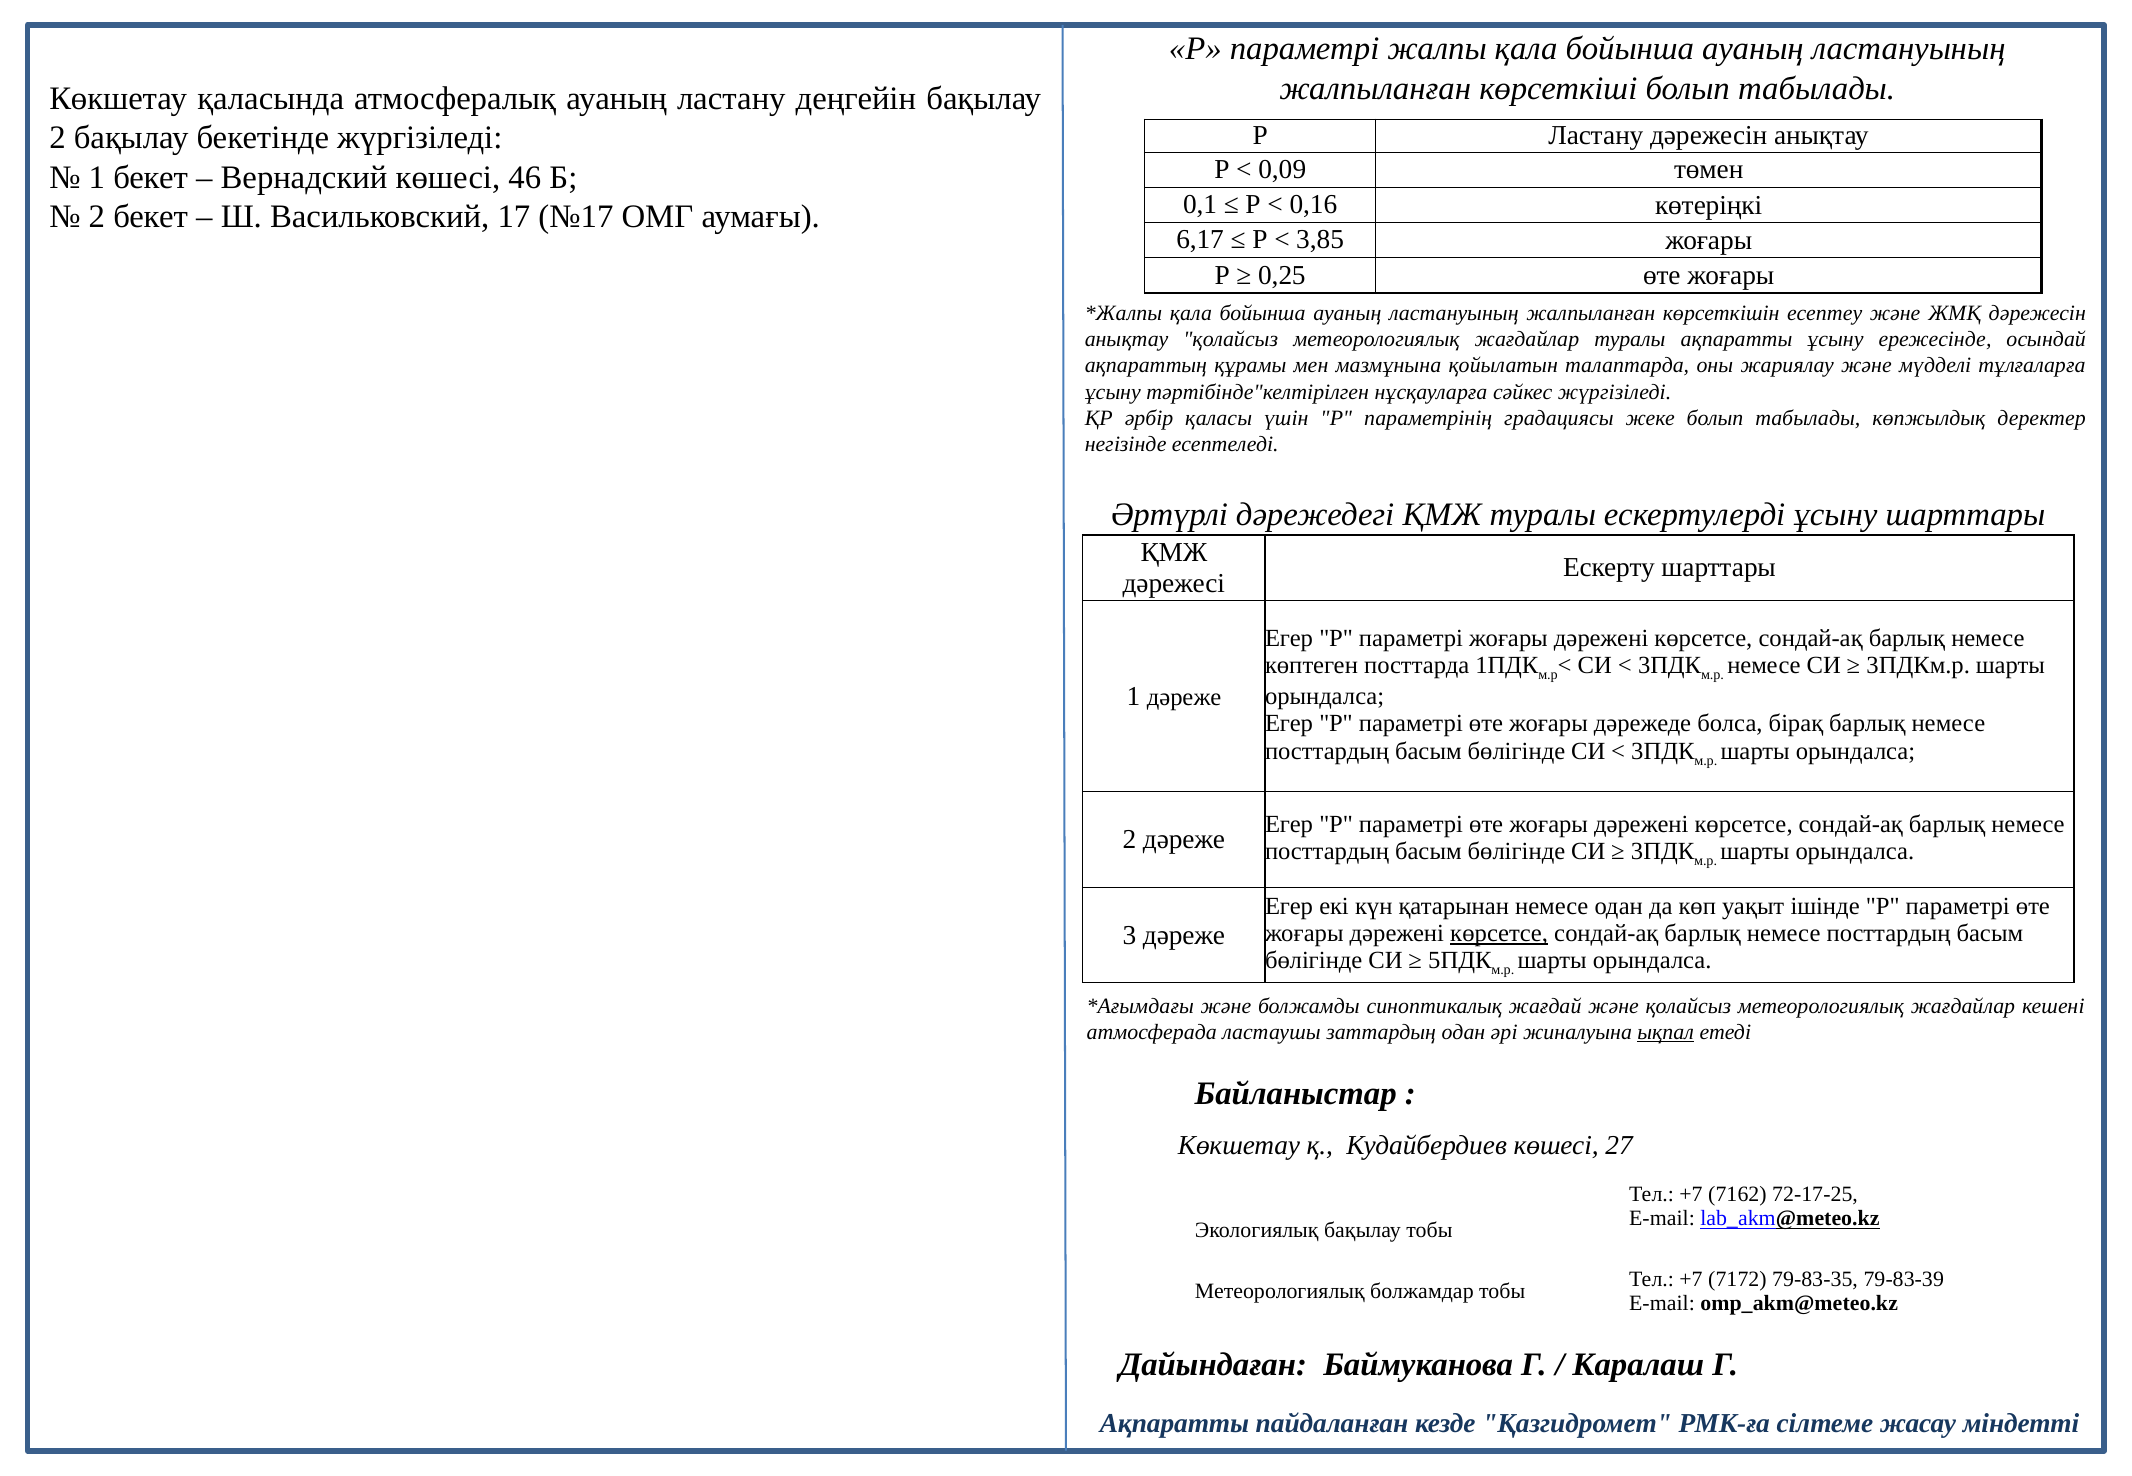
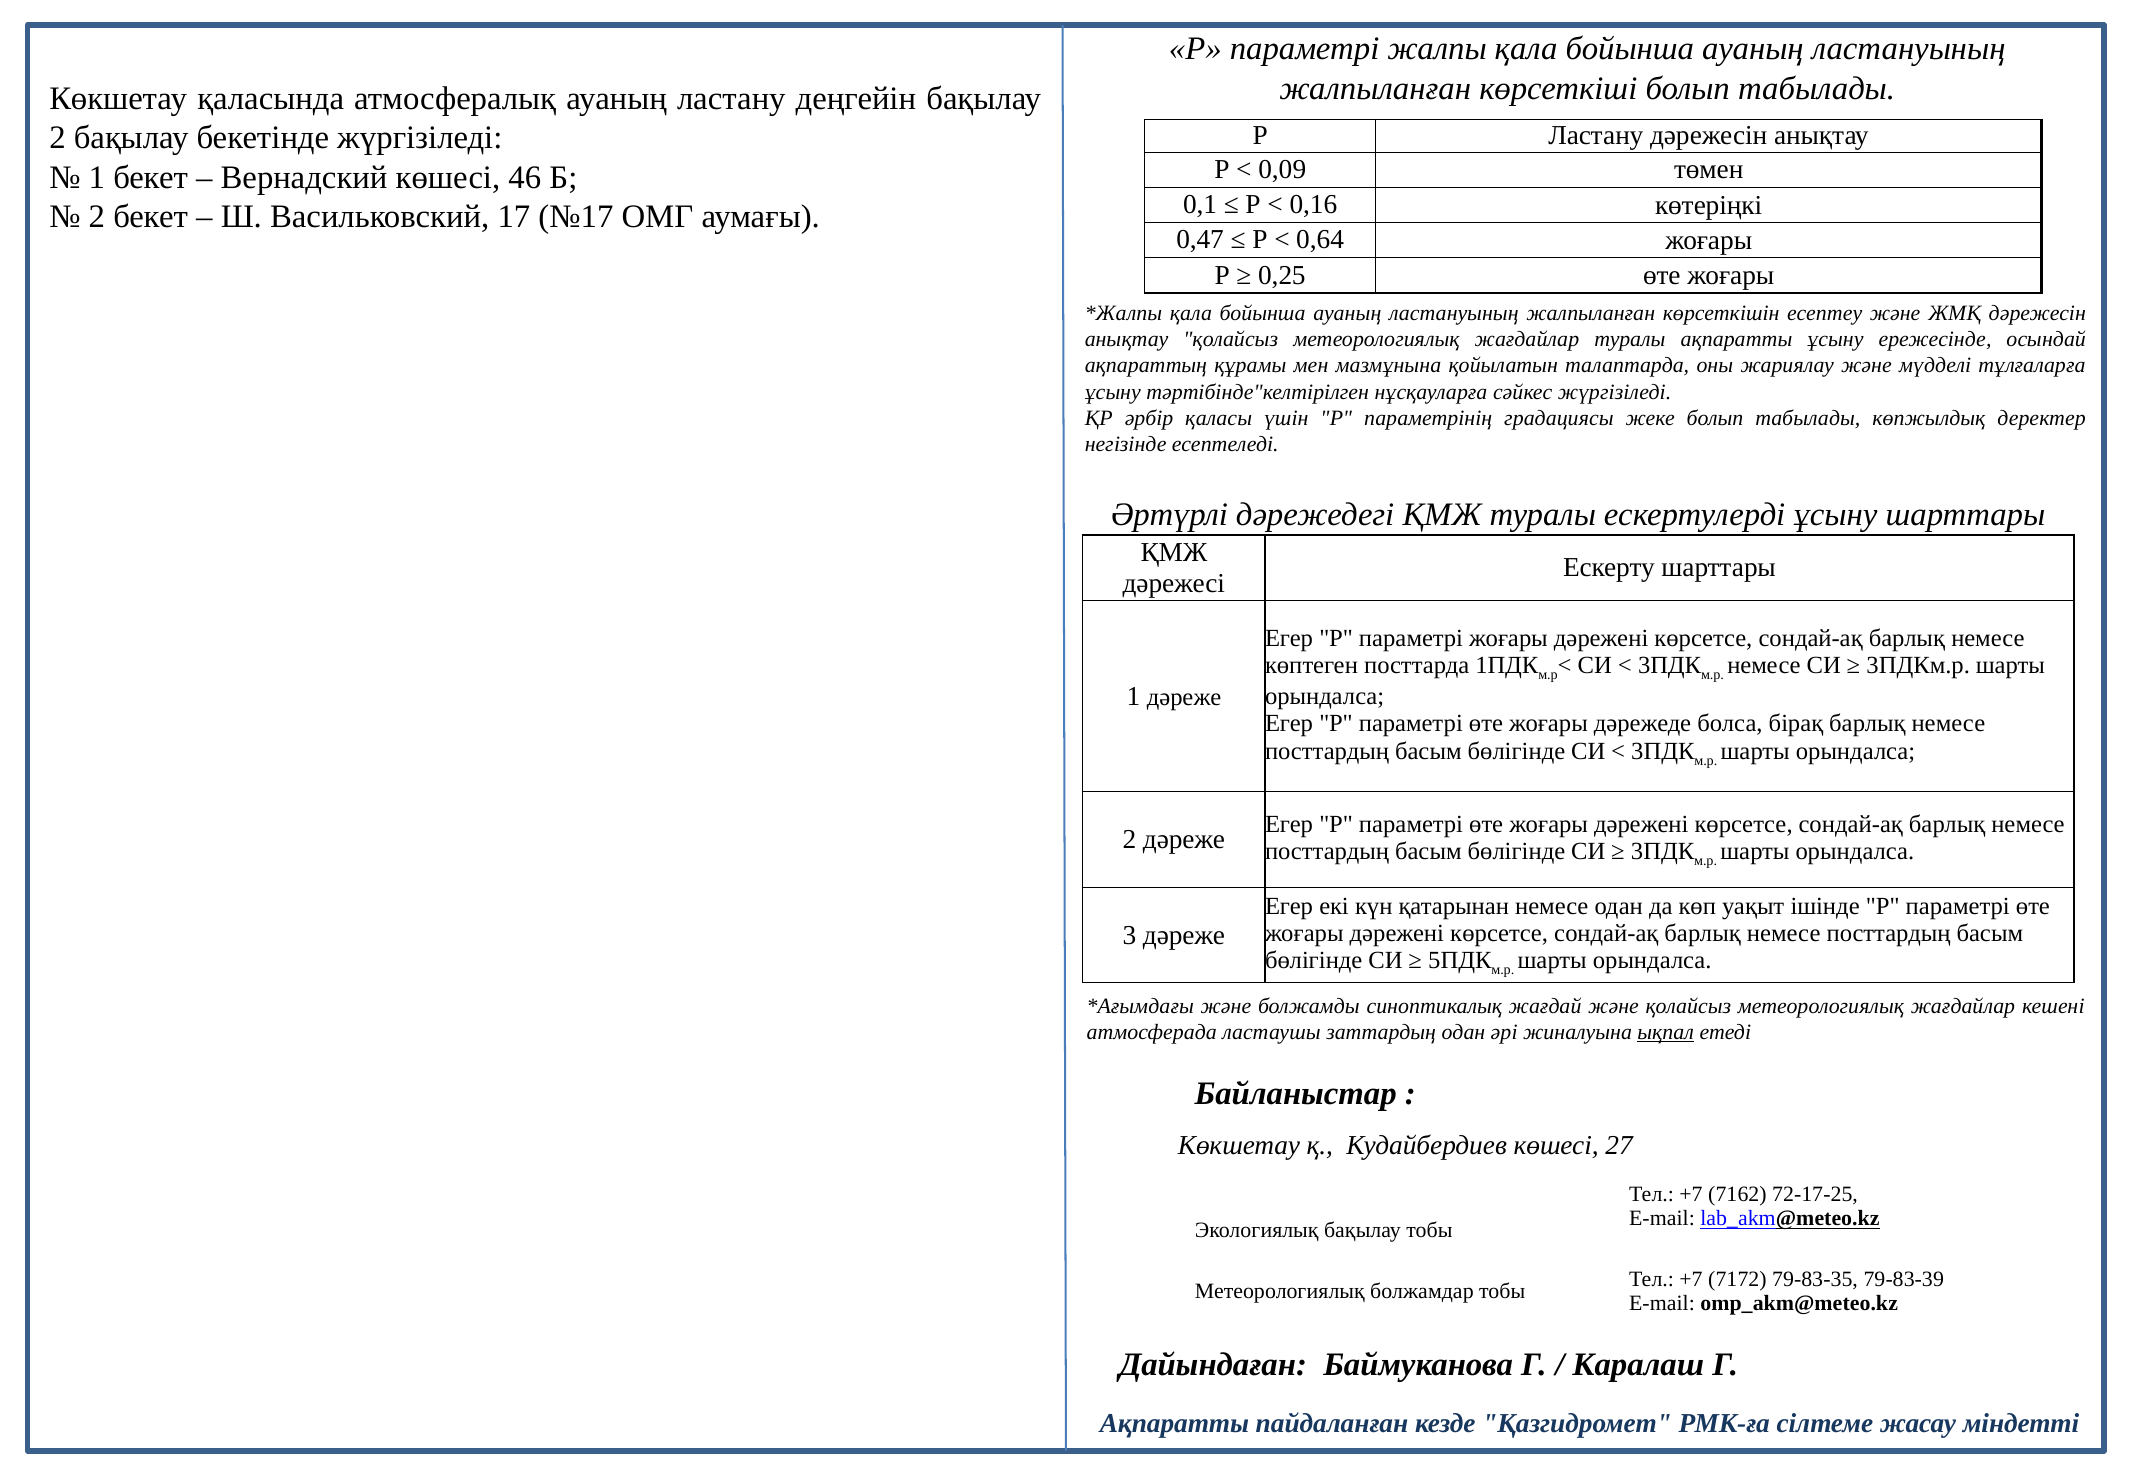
6,17: 6,17 -> 0,47
3,85: 3,85 -> 0,64
көрсетсе at (1499, 933) underline: present -> none
